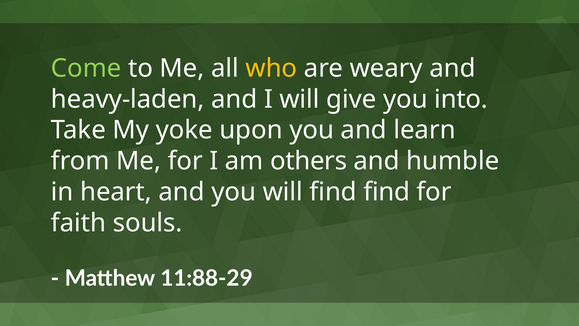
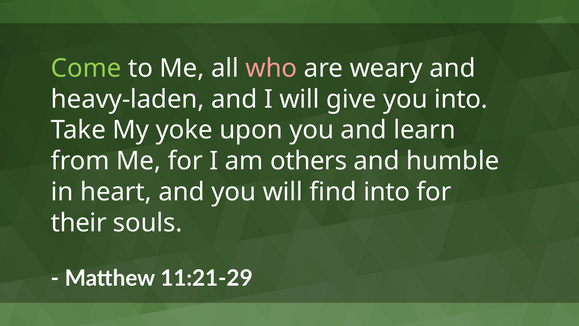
who colour: yellow -> pink
find find: find -> into
faith: faith -> their
11:88-29: 11:88-29 -> 11:21-29
